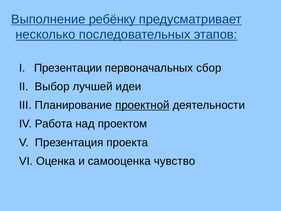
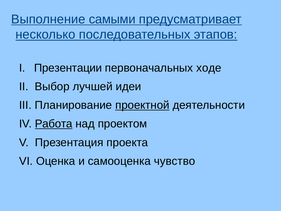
ребёнку: ребёнку -> самыми
сбор: сбор -> ходе
Работа underline: none -> present
